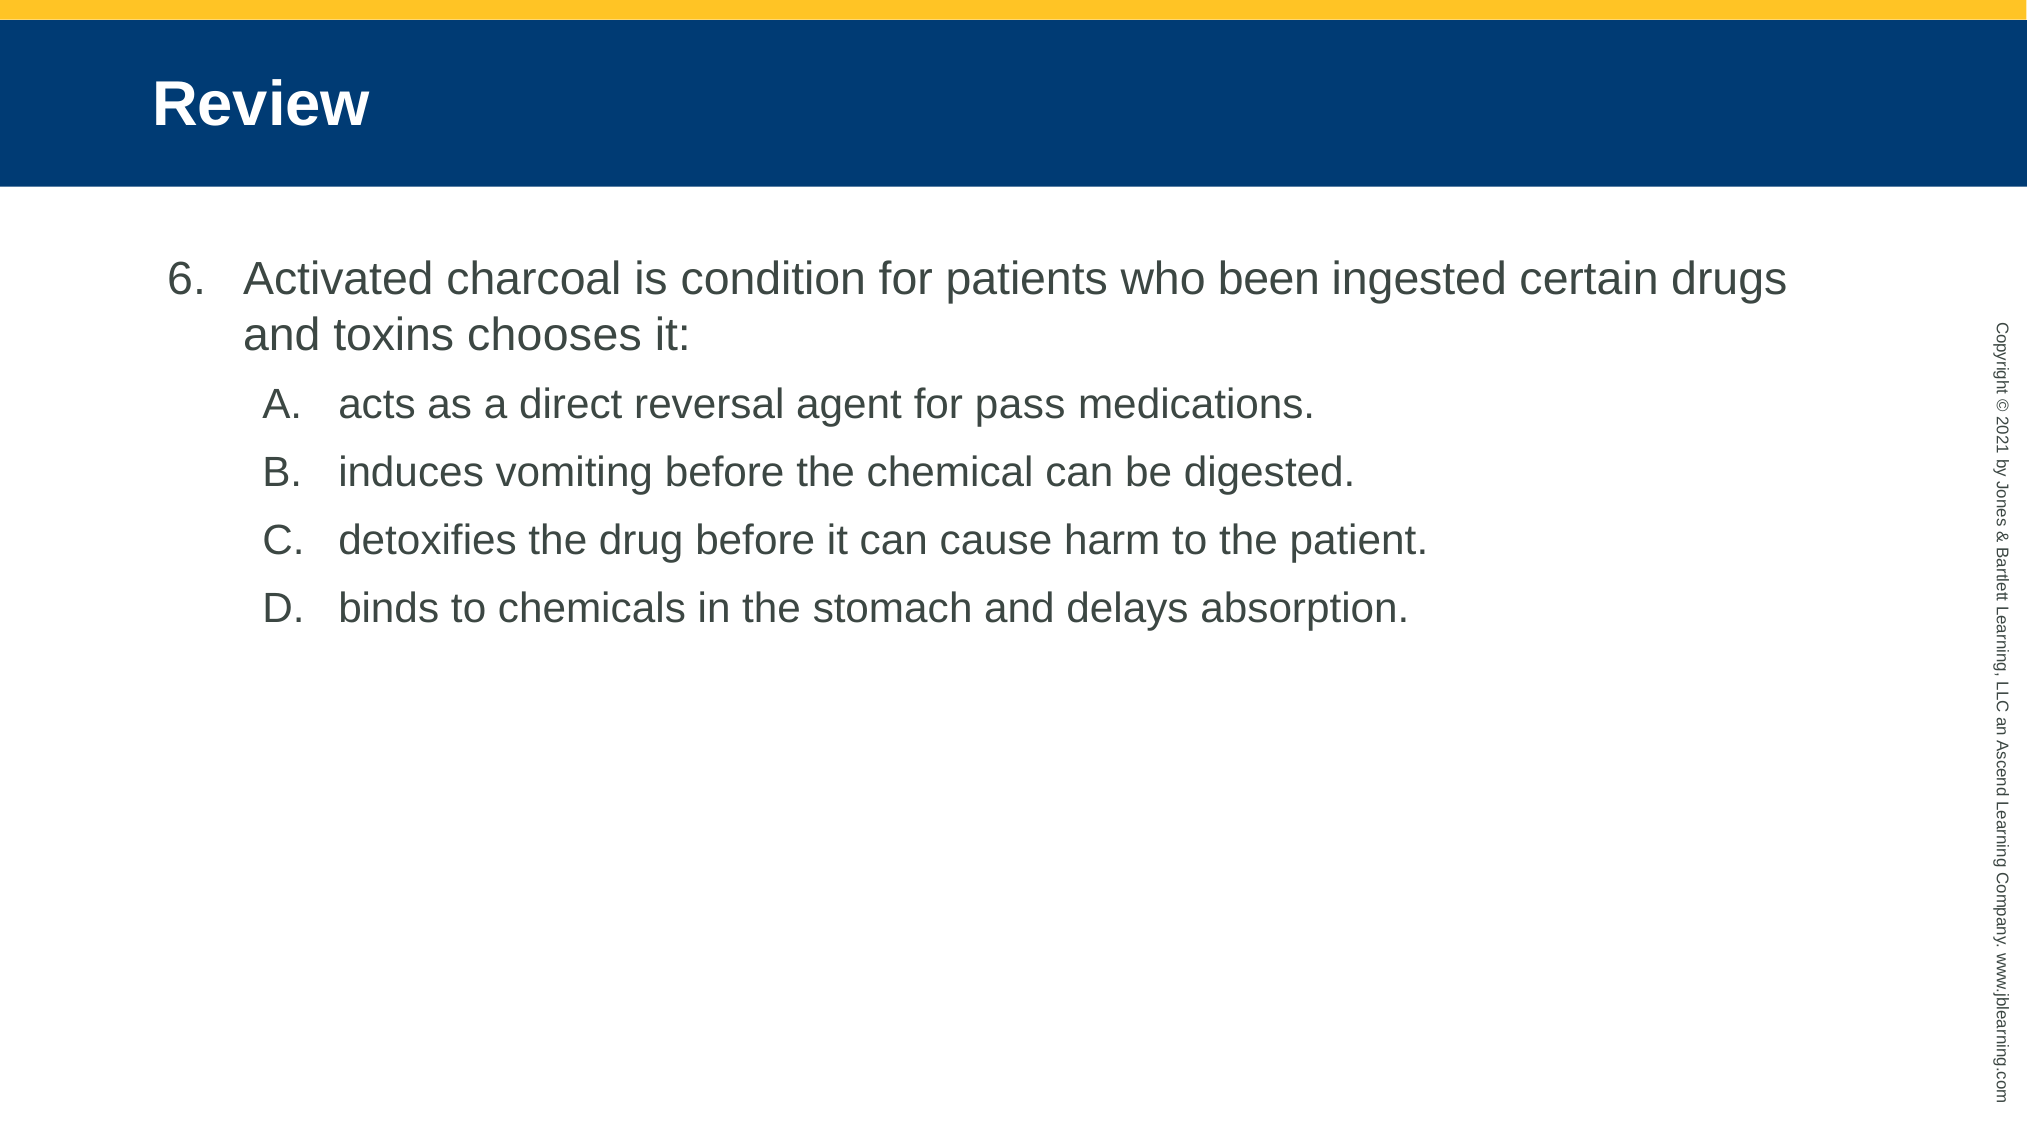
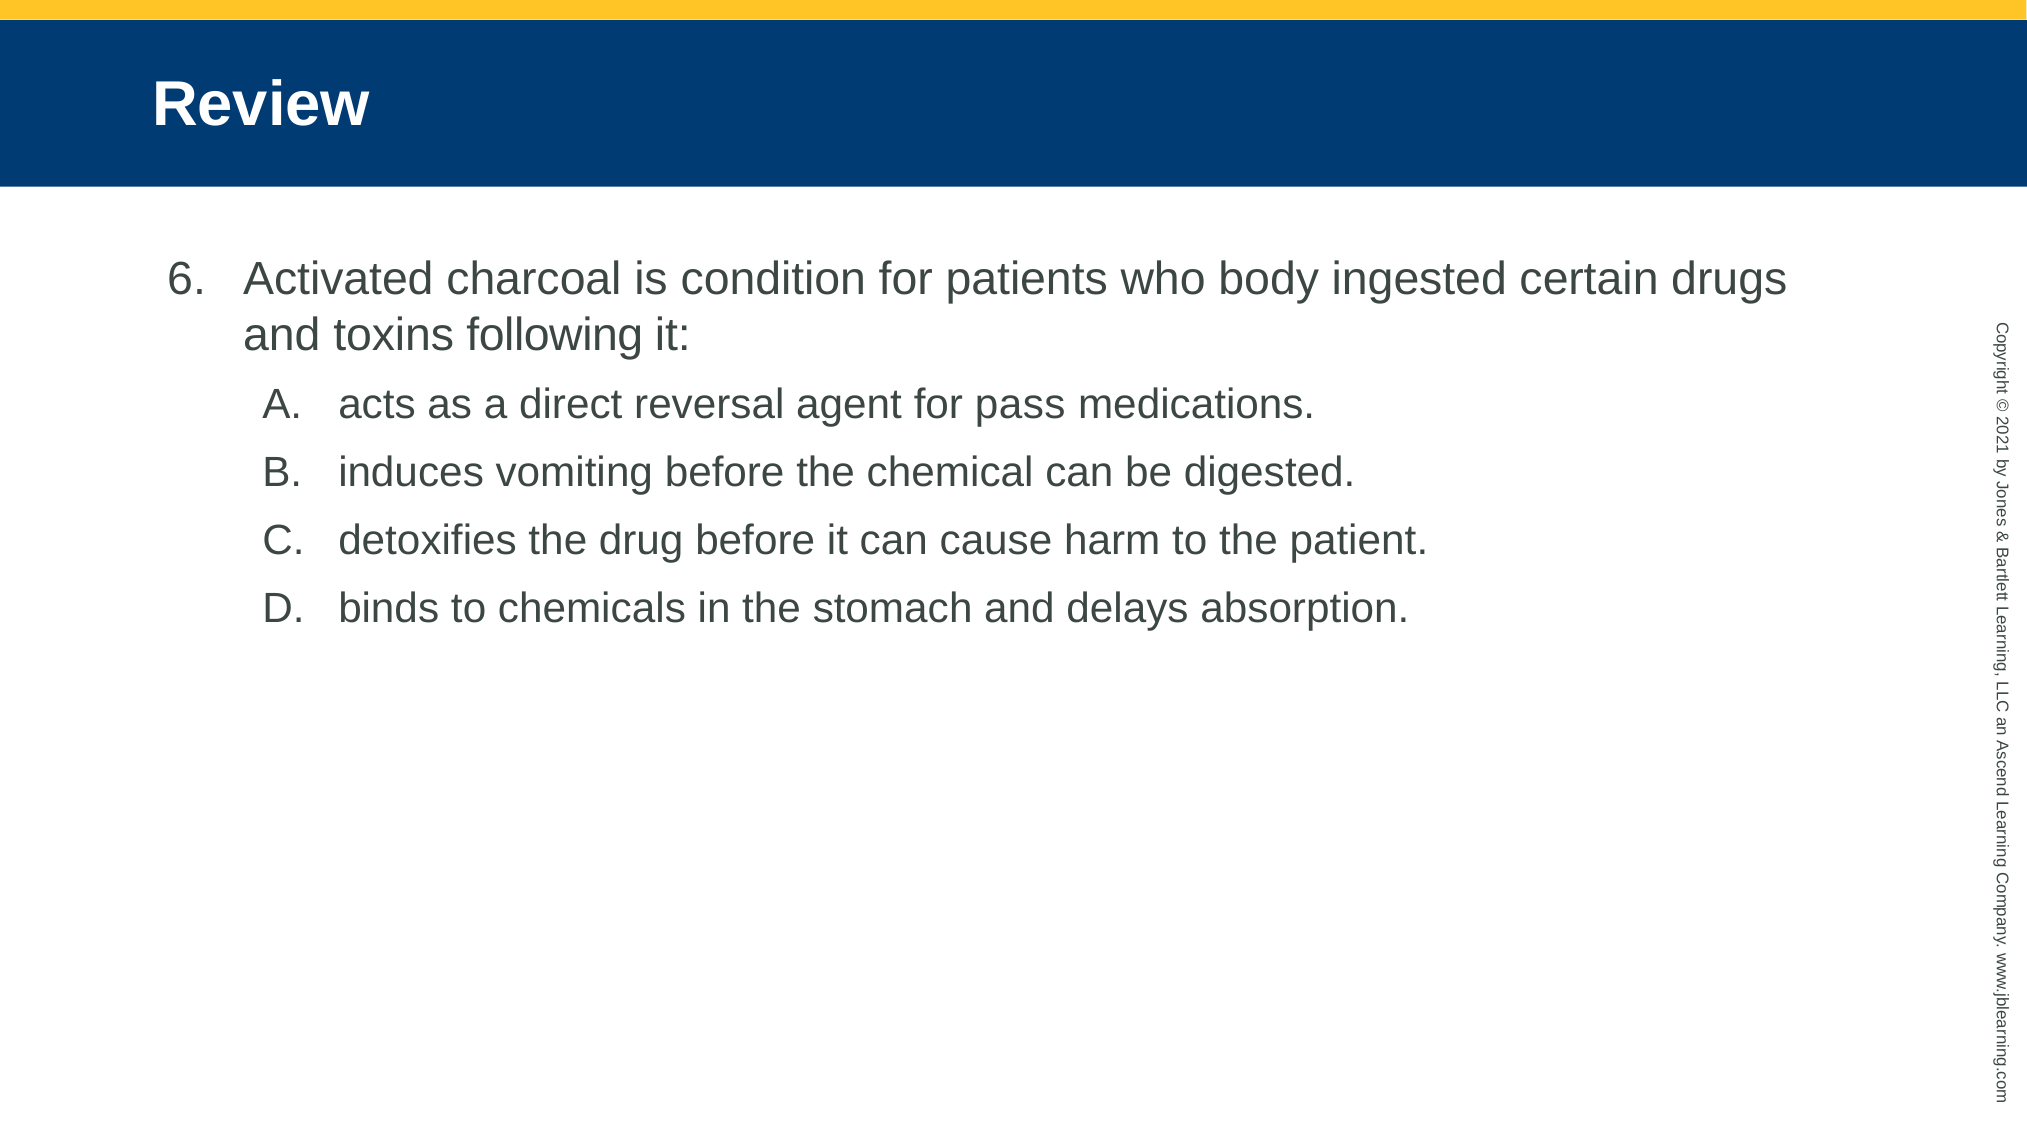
been: been -> body
chooses: chooses -> following
